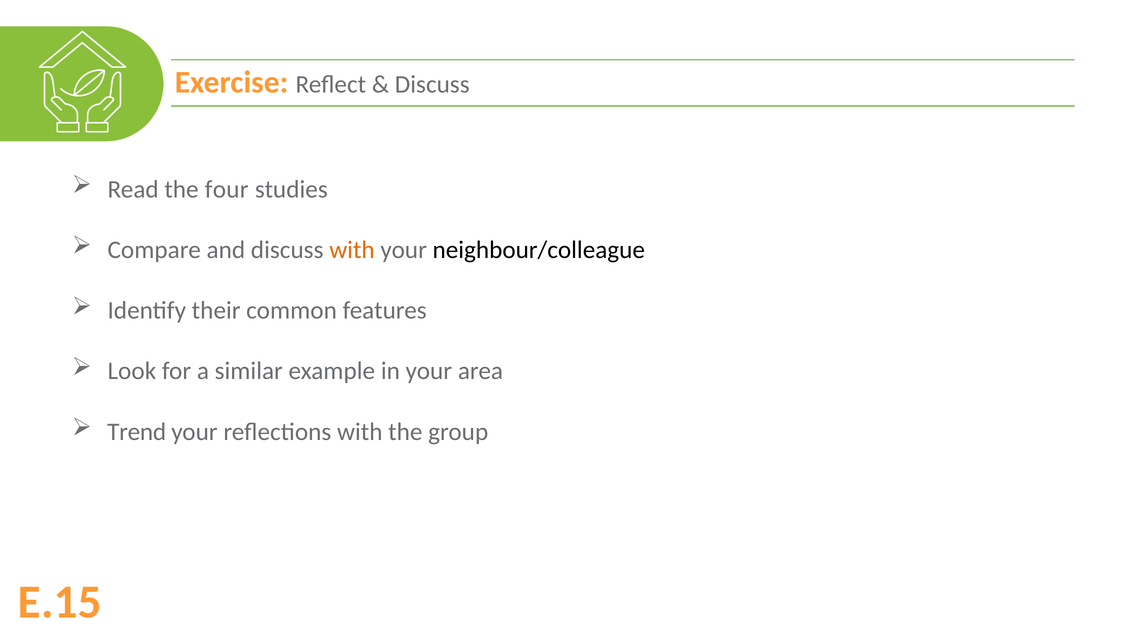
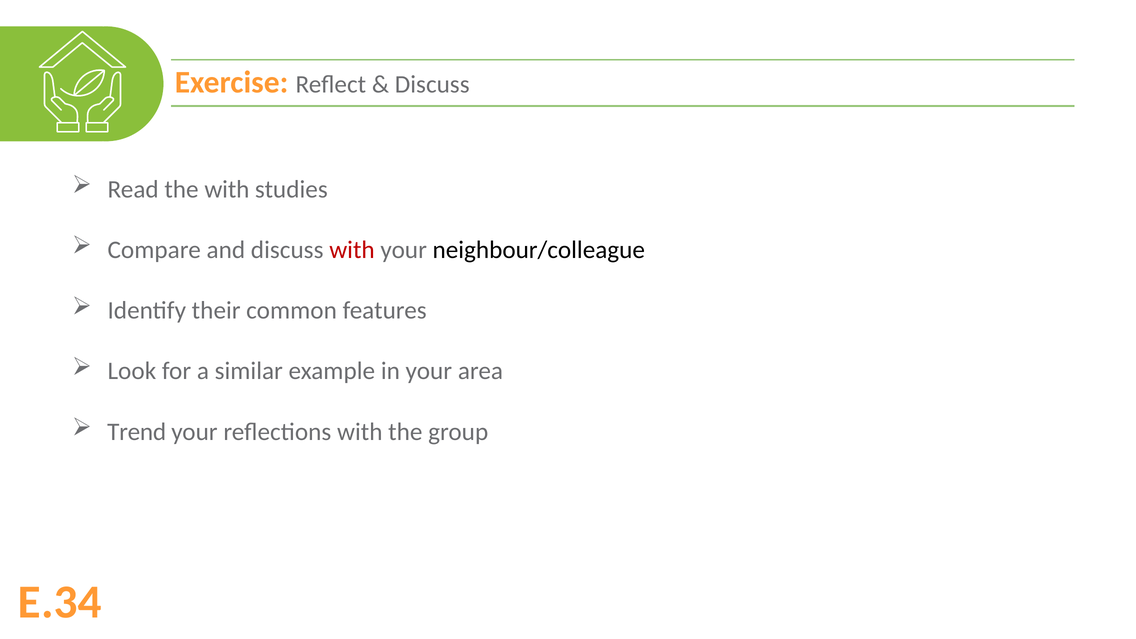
the four: four -> with
with at (352, 250) colour: orange -> red
E.15: E.15 -> E.34
